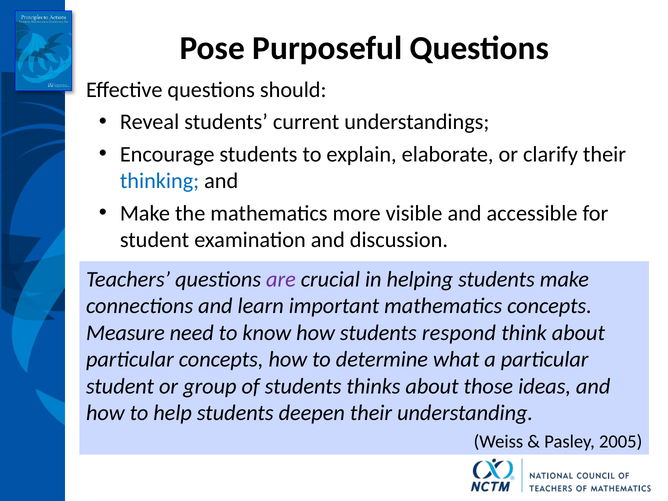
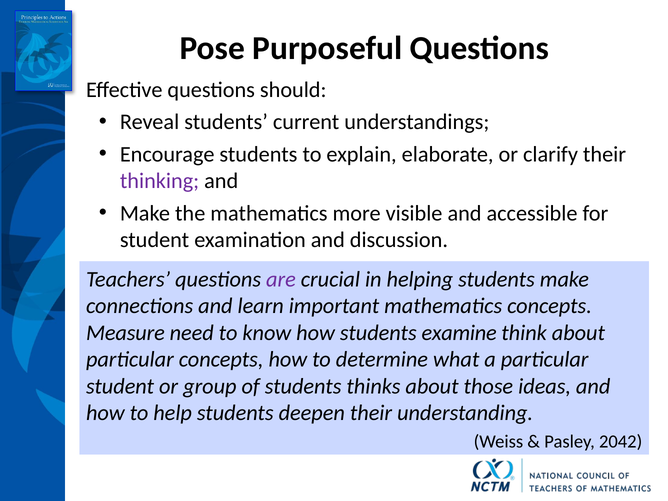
thinking colour: blue -> purple
respond: respond -> examine
2005: 2005 -> 2042
